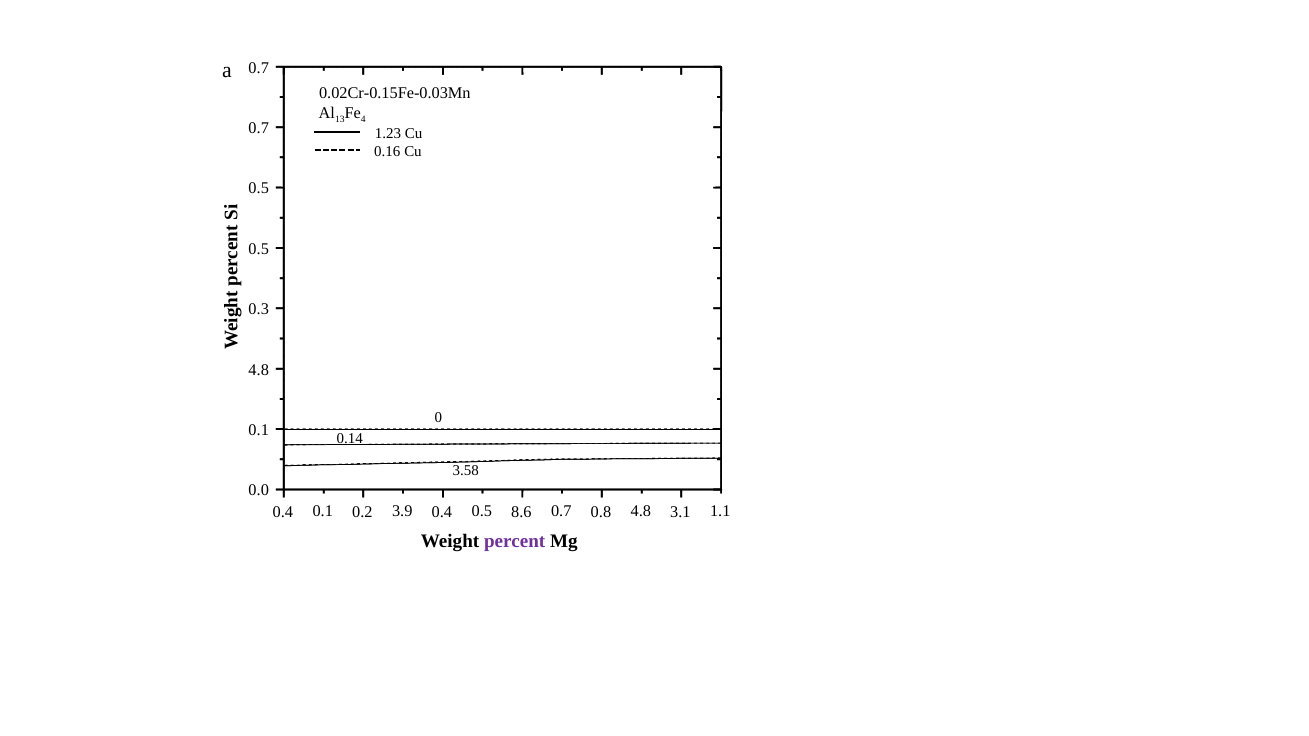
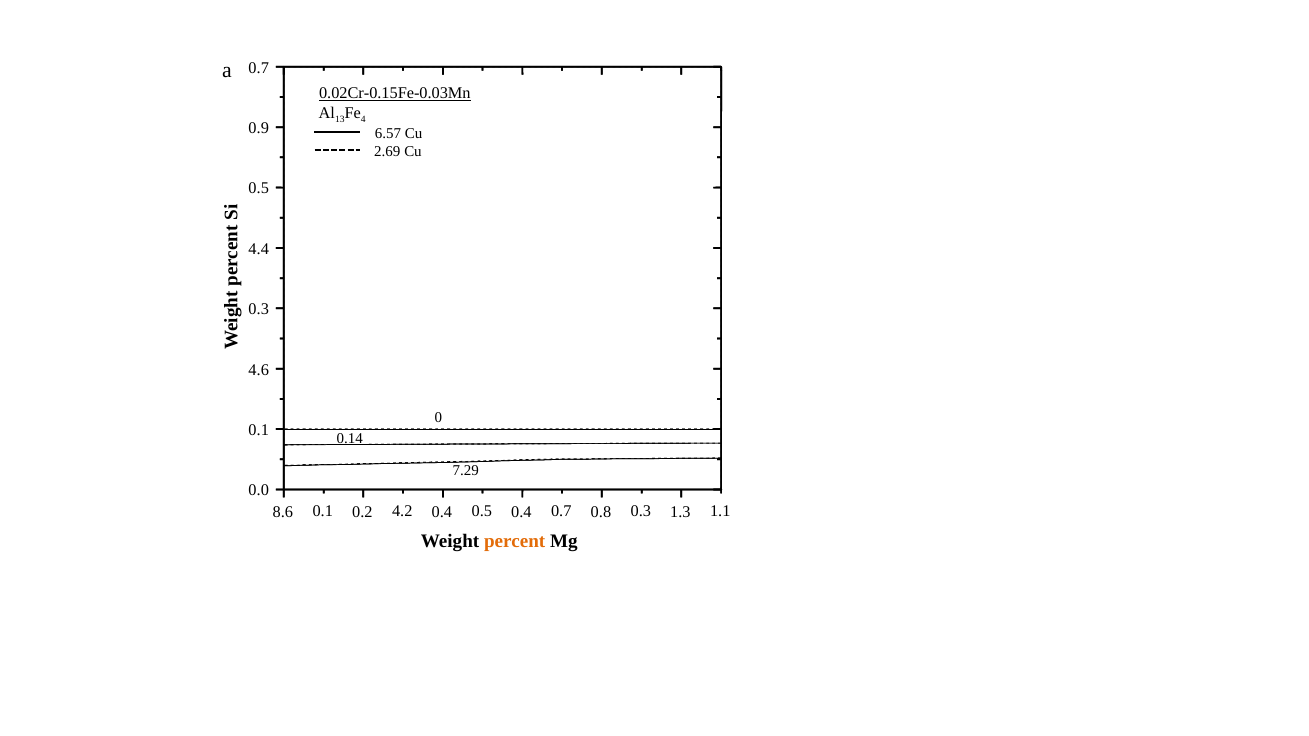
0.02Cr-0.15Fe-0.03Mn underline: none -> present
0.7 at (259, 128): 0.7 -> 0.9
1.23: 1.23 -> 6.57
0.16: 0.16 -> 2.69
0.5 at (259, 249): 0.5 -> 4.4
4.8 at (259, 370): 4.8 -> 4.6
3.58: 3.58 -> 7.29
3.9: 3.9 -> 4.2
0.7 4.8: 4.8 -> 0.3
0.4 at (283, 512): 0.4 -> 8.6
0.4 8.6: 8.6 -> 0.4
3.1: 3.1 -> 1.3
percent colour: purple -> orange
